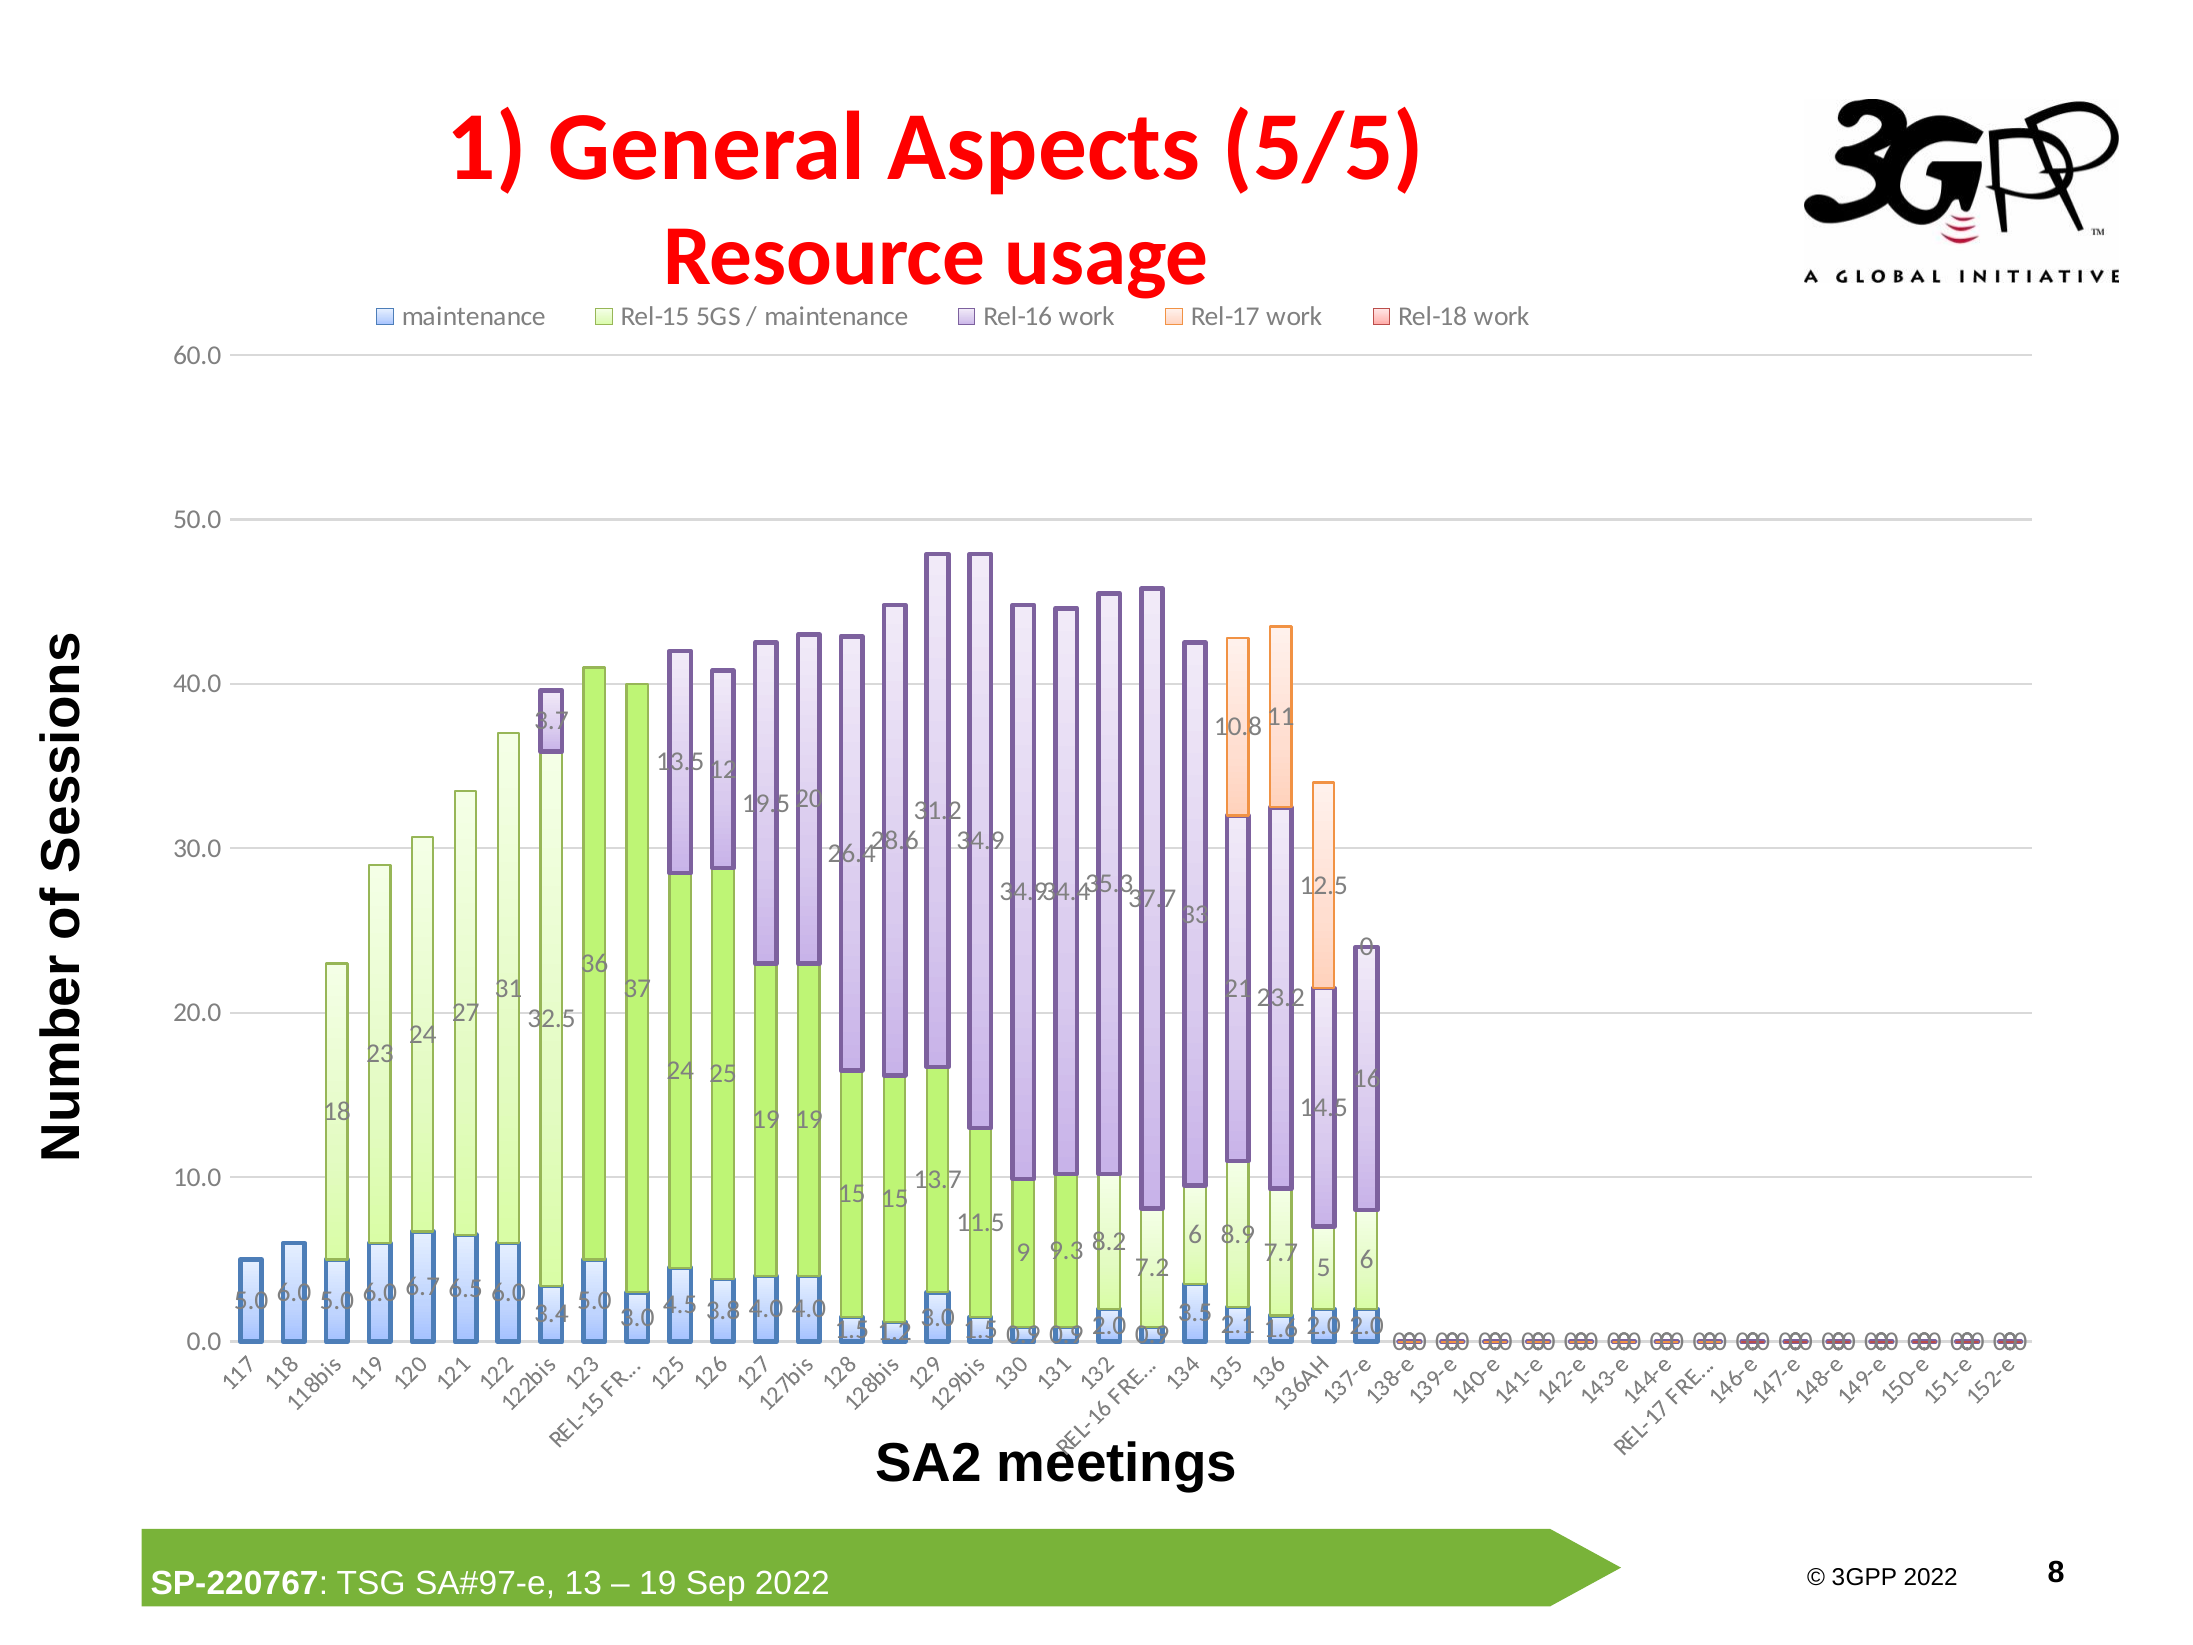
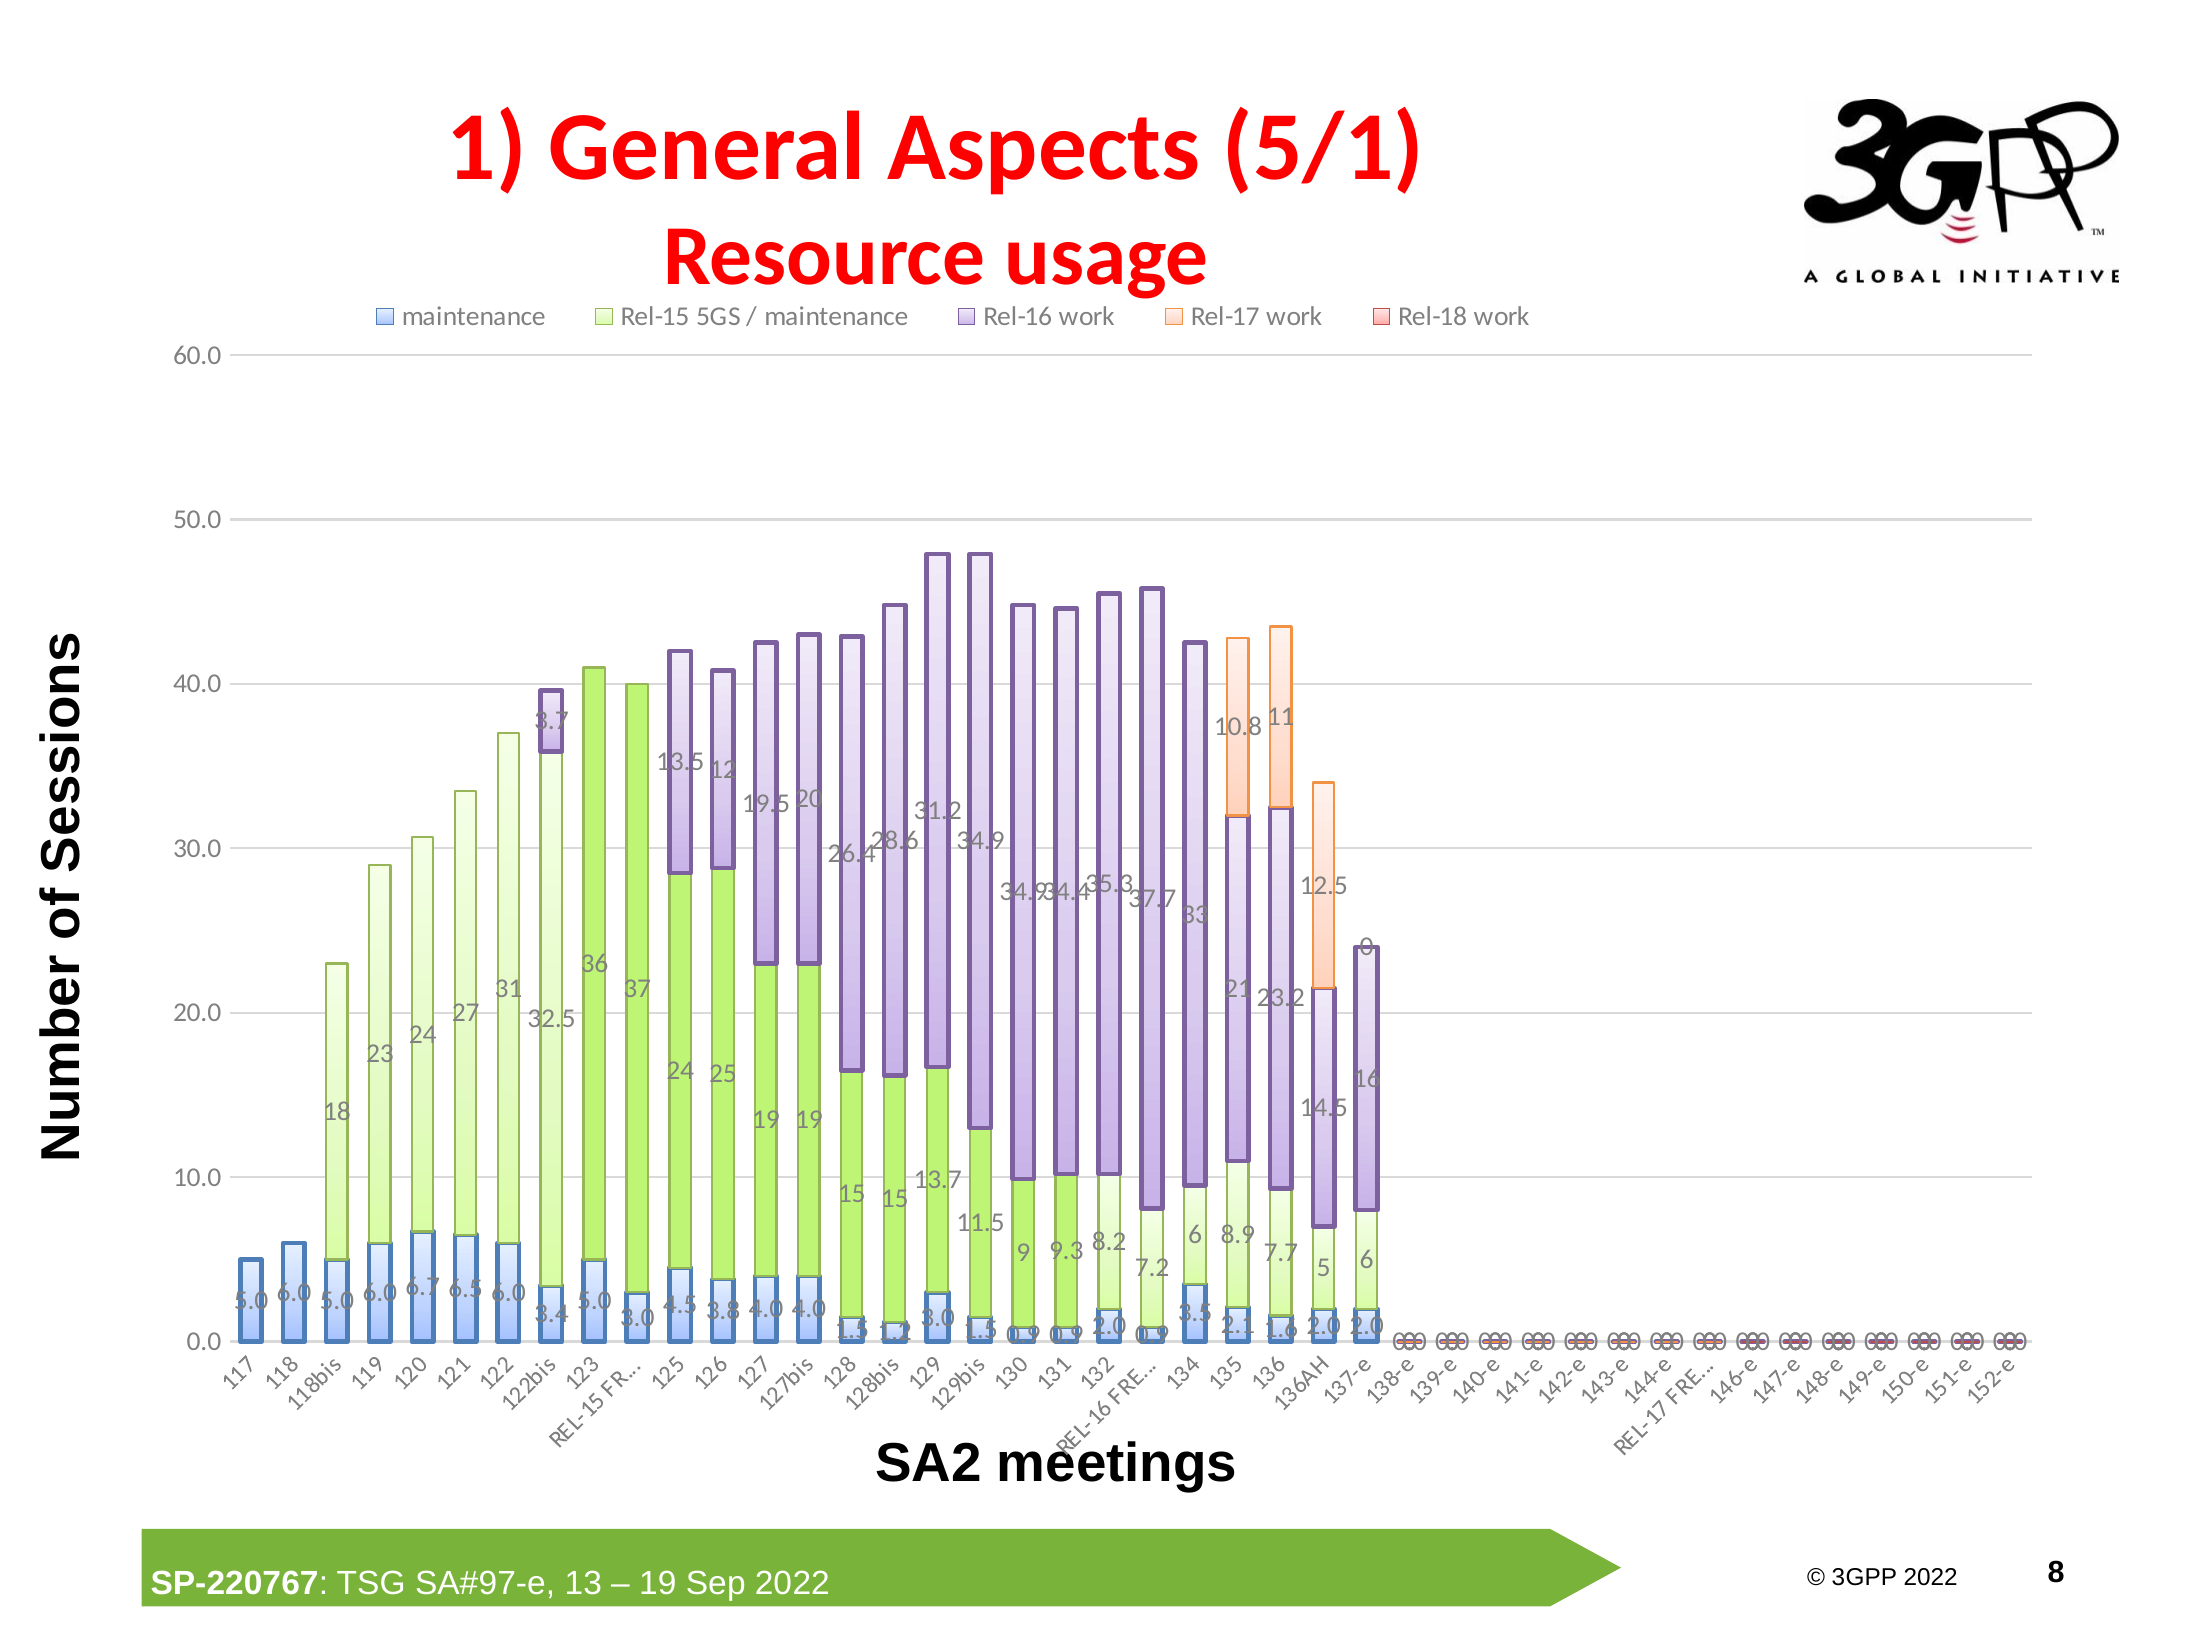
5/5: 5/5 -> 5/1
